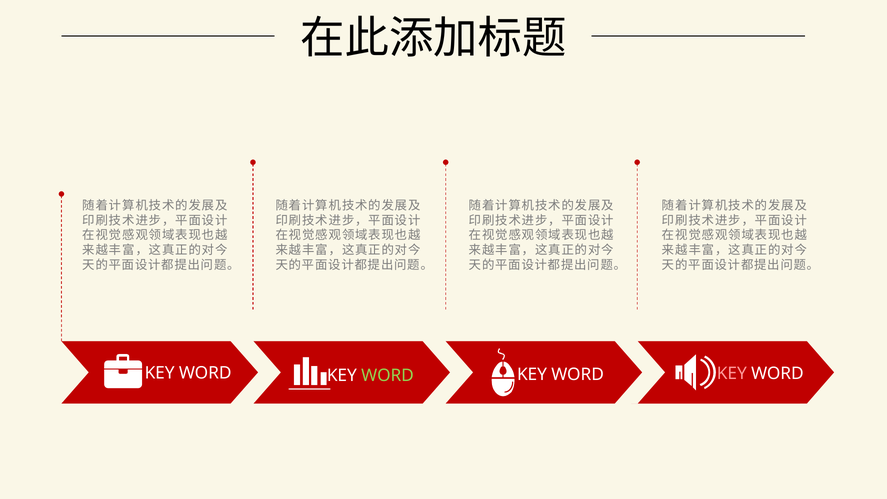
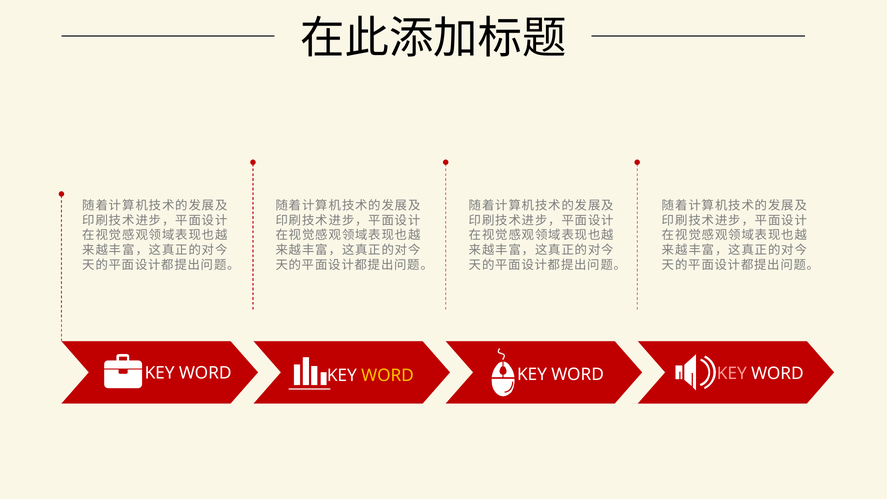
WORD at (388, 375) colour: light green -> yellow
